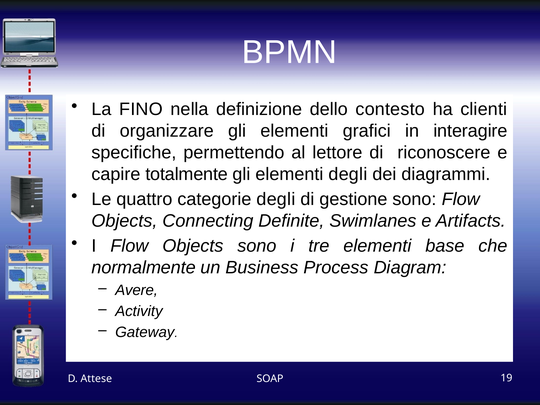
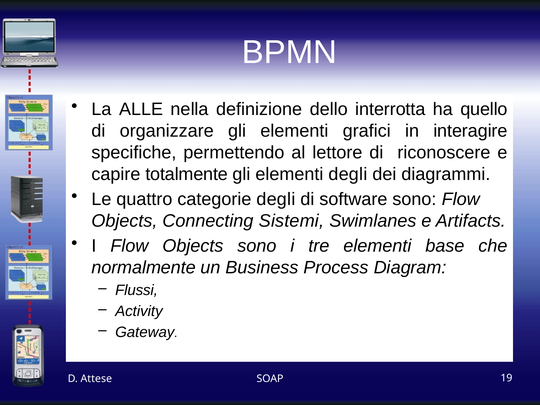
FINO: FINO -> ALLE
contesto: contesto -> interrotta
clienti: clienti -> quello
gestione: gestione -> software
Definite: Definite -> Sistemi
Avere: Avere -> Flussi
